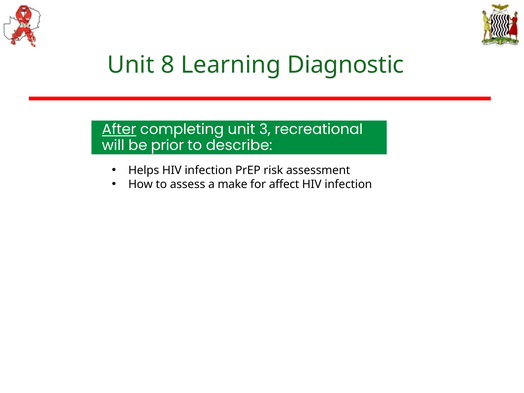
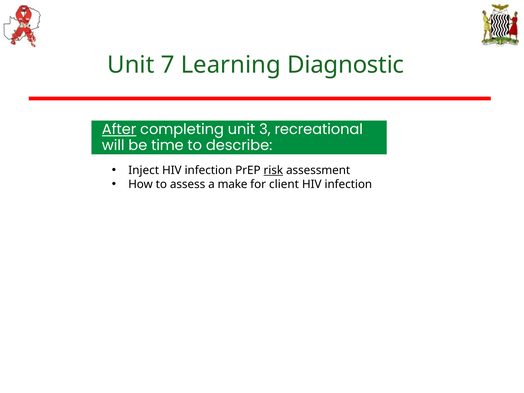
8: 8 -> 7
prior: prior -> time
Helps: Helps -> Inject
risk underline: none -> present
affect: affect -> client
